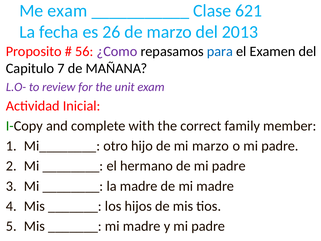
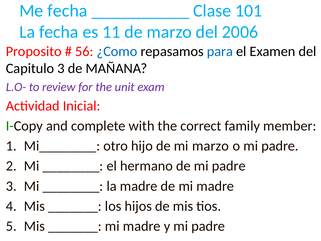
Me exam: exam -> fecha
621: 621 -> 101
26: 26 -> 11
2013: 2013 -> 2006
¿Como colour: purple -> blue
Capitulo 7: 7 -> 3
